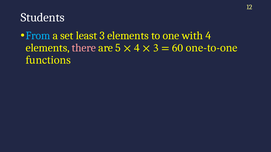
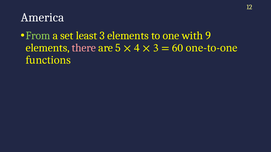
Students: Students -> America
From colour: light blue -> light green
with 4: 4 -> 9
